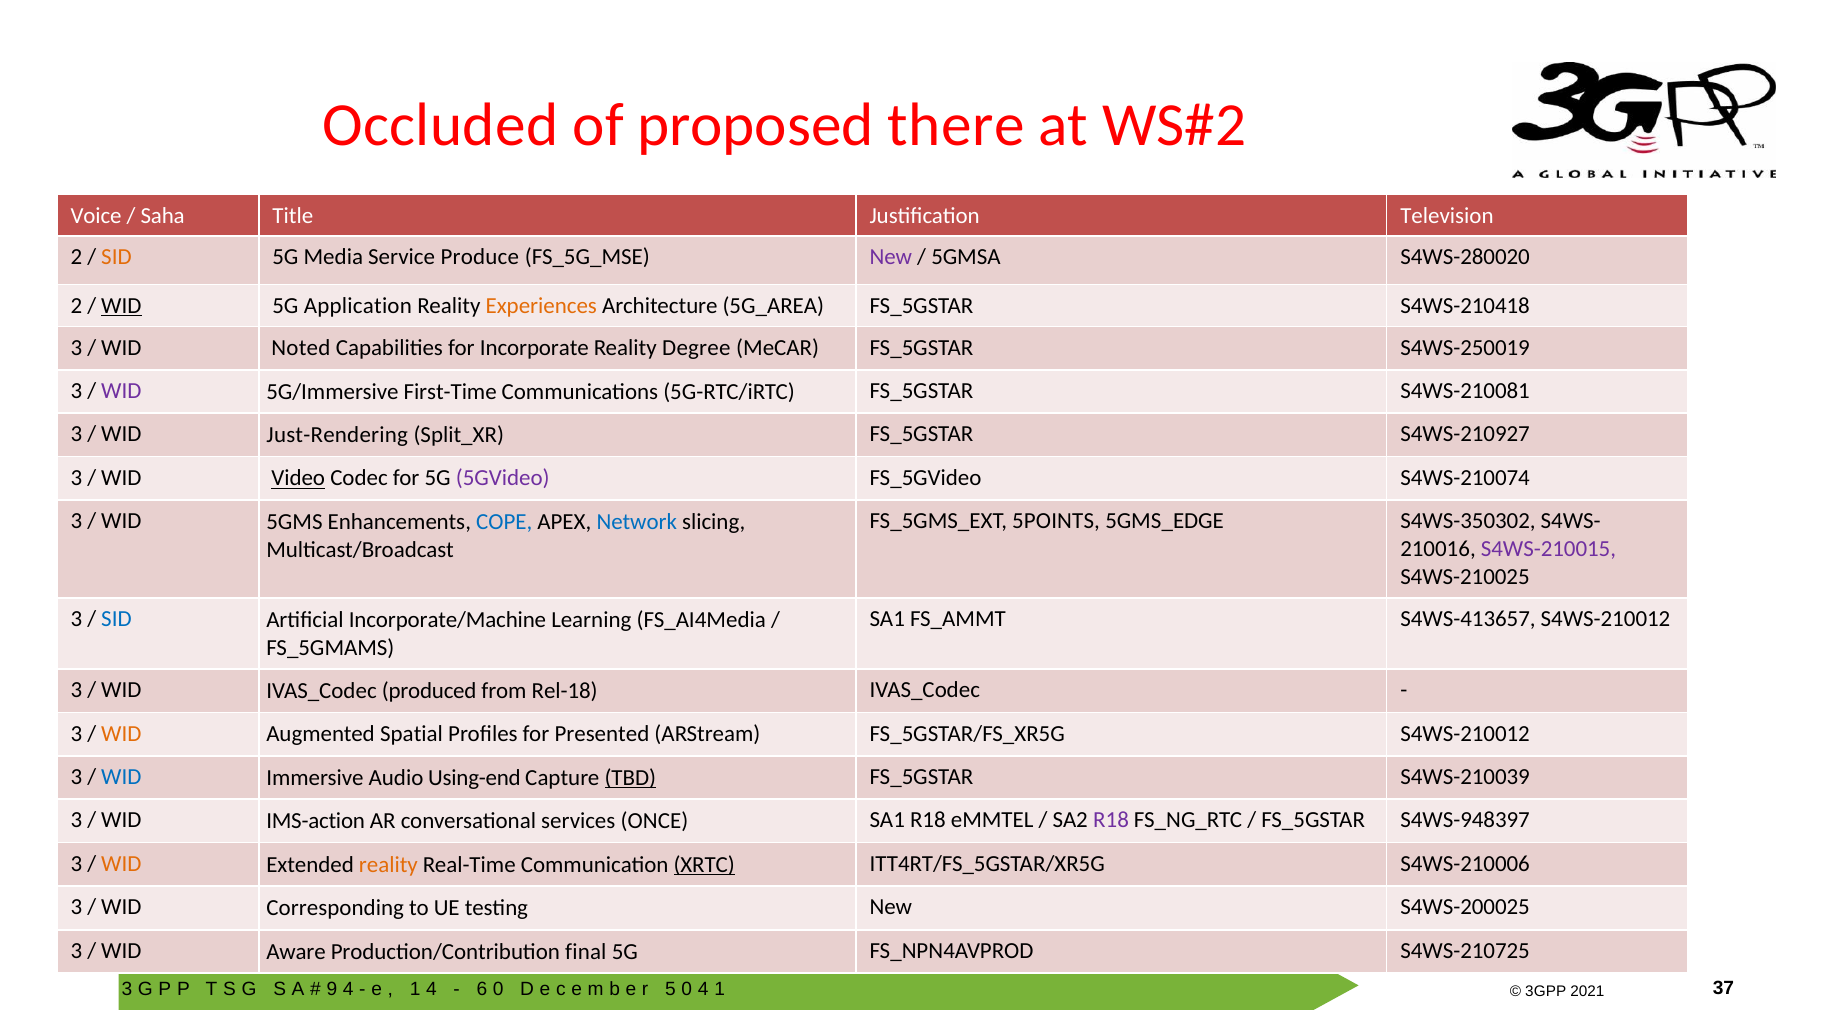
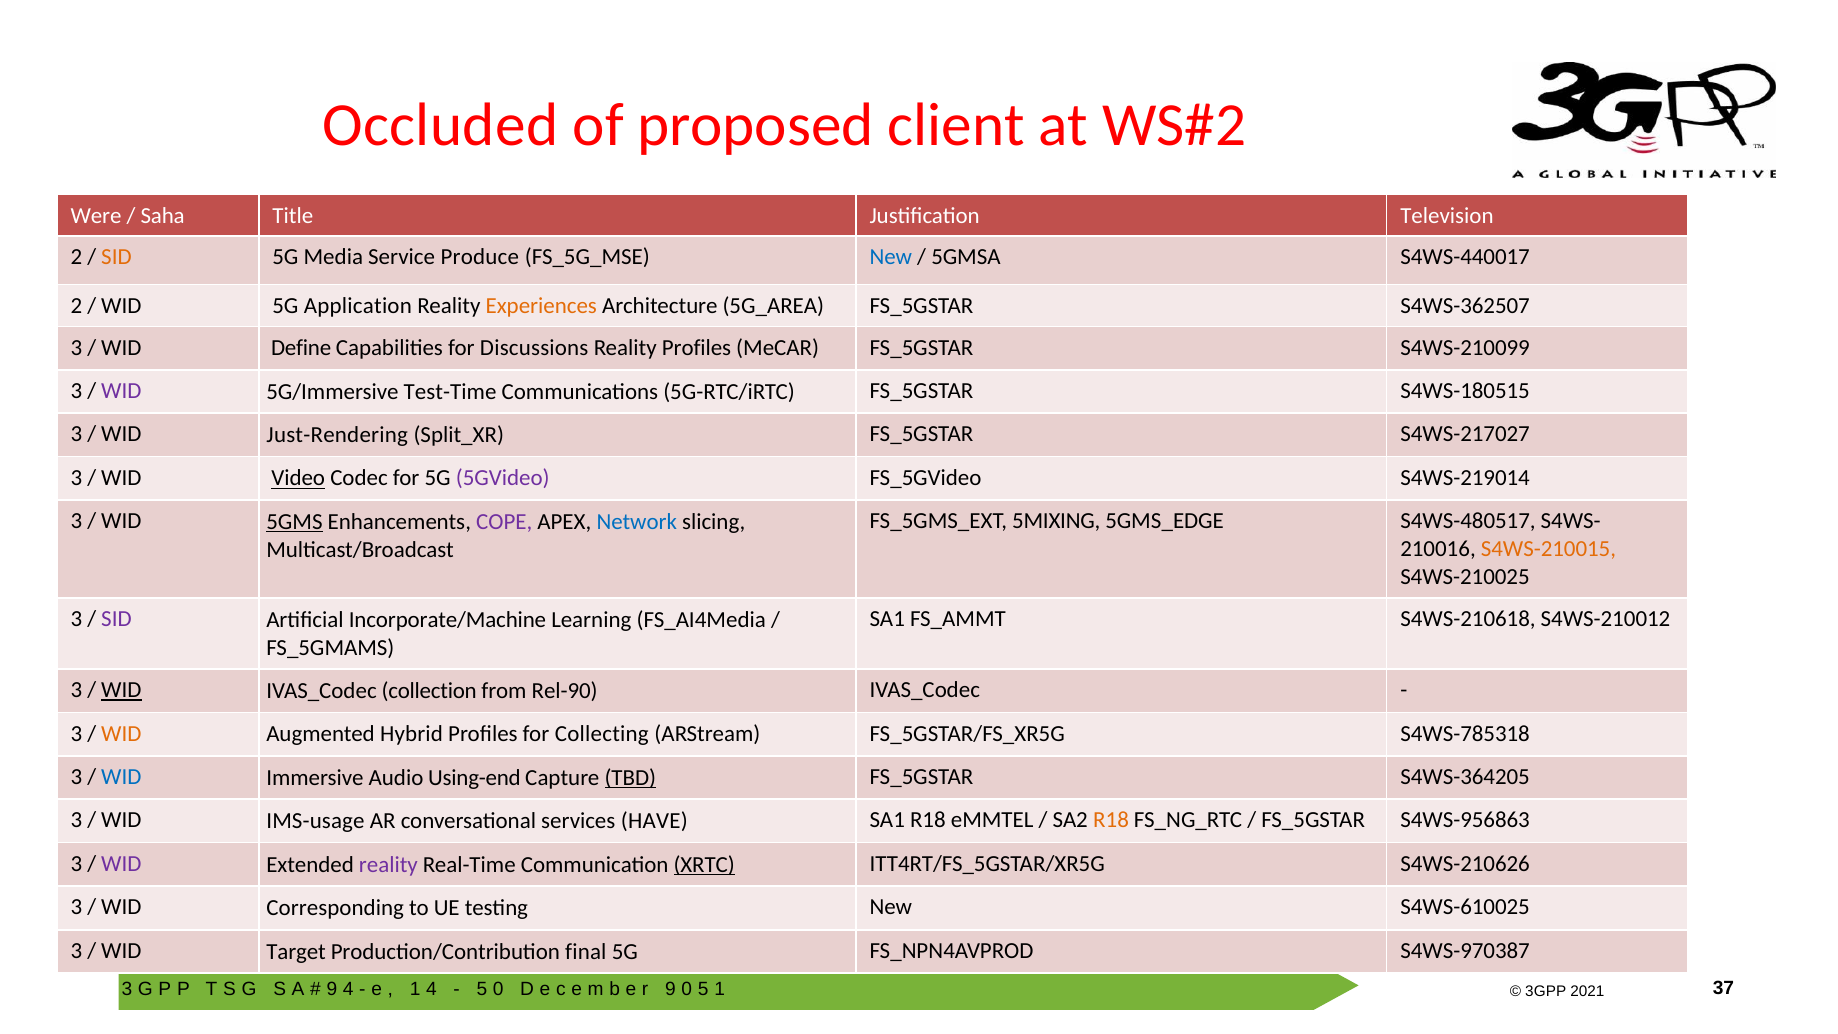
there: there -> client
Voice: Voice -> Were
New at (891, 257) colour: purple -> blue
S4WS-280020: S4WS-280020 -> S4WS-440017
WID at (121, 306) underline: present -> none
S4WS-210418: S4WS-210418 -> S4WS-362507
Noted: Noted -> Define
Incorporate: Incorporate -> Discussions
Reality Degree: Degree -> Profiles
S4WS-250019: S4WS-250019 -> S4WS-210099
First-Time: First-Time -> Test-Time
S4WS-210081: S4WS-210081 -> S4WS-180515
S4WS-210927: S4WS-210927 -> S4WS-217027
S4WS-210074: S4WS-210074 -> S4WS-219014
5GMS underline: none -> present
COPE colour: blue -> purple
5POINTS: 5POINTS -> 5MIXING
S4WS-350302: S4WS-350302 -> S4WS-480517
S4WS-210015 colour: purple -> orange
SID at (116, 619) colour: blue -> purple
S4WS-413657: S4WS-413657 -> S4WS-210618
WID at (121, 690) underline: none -> present
produced: produced -> collection
Rel-18: Rel-18 -> Rel-90
Spatial: Spatial -> Hybrid
Presented: Presented -> Collecting
S4WS-210012 at (1465, 733): S4WS-210012 -> S4WS-785318
S4WS-210039: S4WS-210039 -> S4WS-364205
IMS-action: IMS-action -> IMS-usage
ONCE: ONCE -> HAVE
R18 at (1111, 820) colour: purple -> orange
S4WS-948397: S4WS-948397 -> S4WS-956863
WID at (121, 864) colour: orange -> purple
reality at (388, 864) colour: orange -> purple
S4WS-210006: S4WS-210006 -> S4WS-210626
S4WS-200025: S4WS-200025 -> S4WS-610025
Aware: Aware -> Target
S4WS-210725: S4WS-210725 -> S4WS-970387
6 at (482, 989): 6 -> 5
5 at (670, 989): 5 -> 9
4 at (703, 989): 4 -> 5
